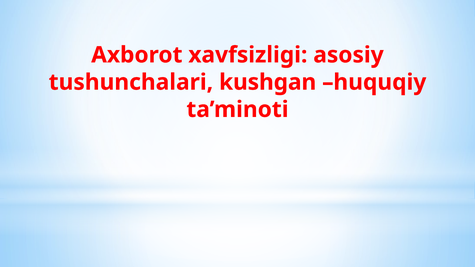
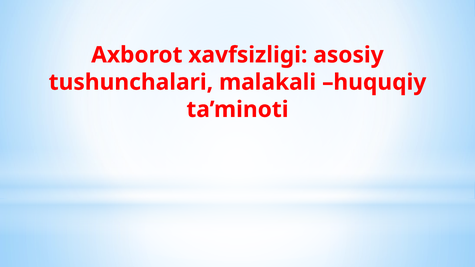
kushgan: kushgan -> malakali
